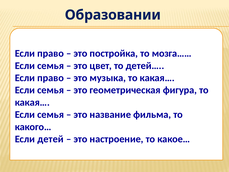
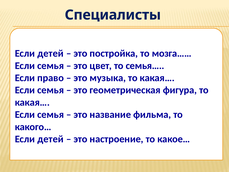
Образовании: Образовании -> Специалисты
право at (51, 53): право -> детей
детей…: детей… -> семья…
